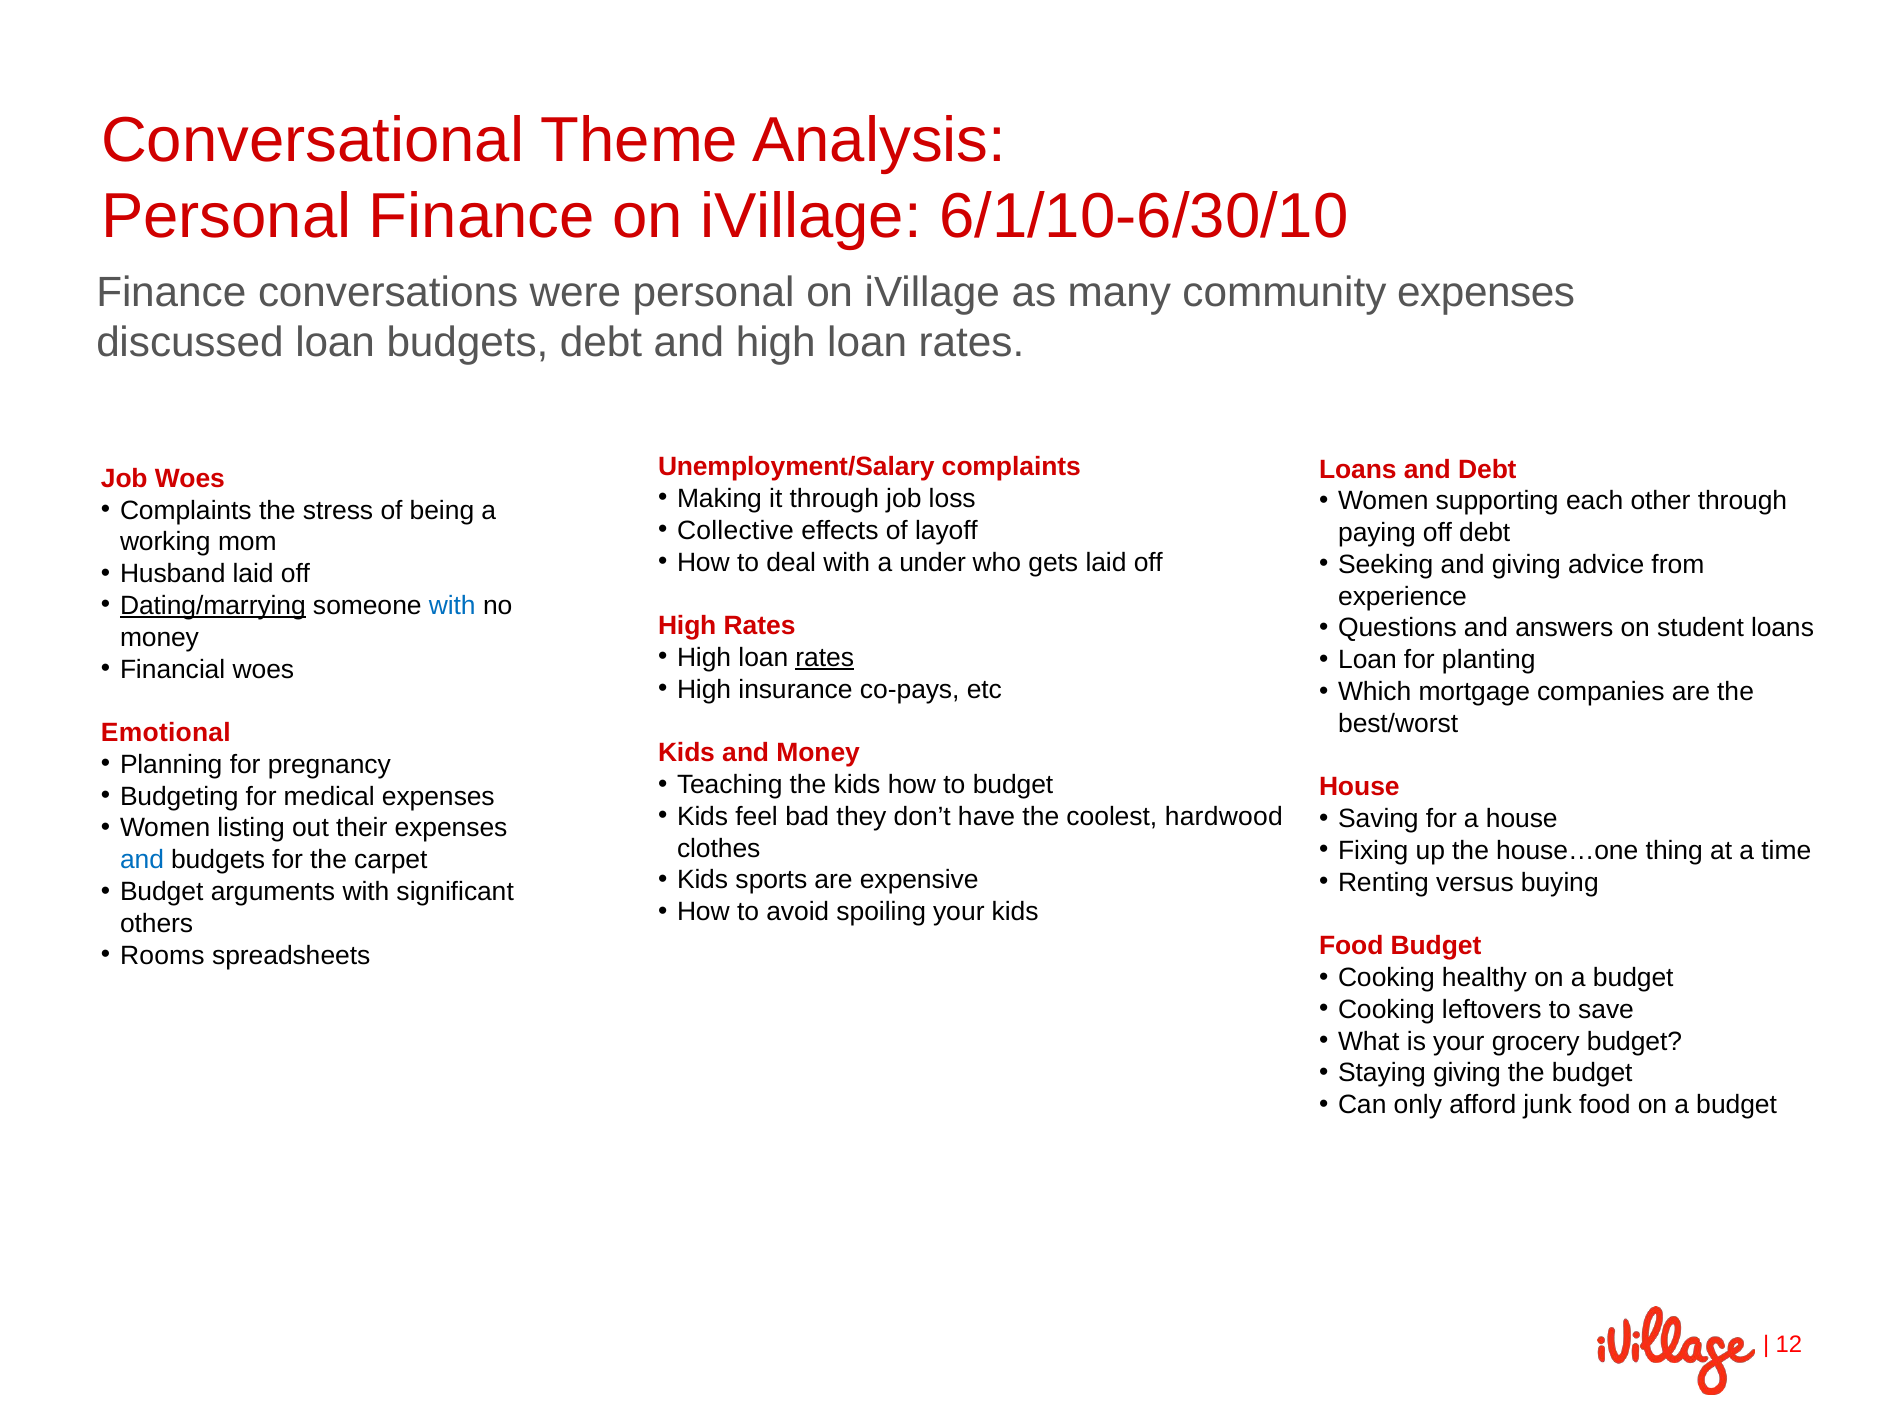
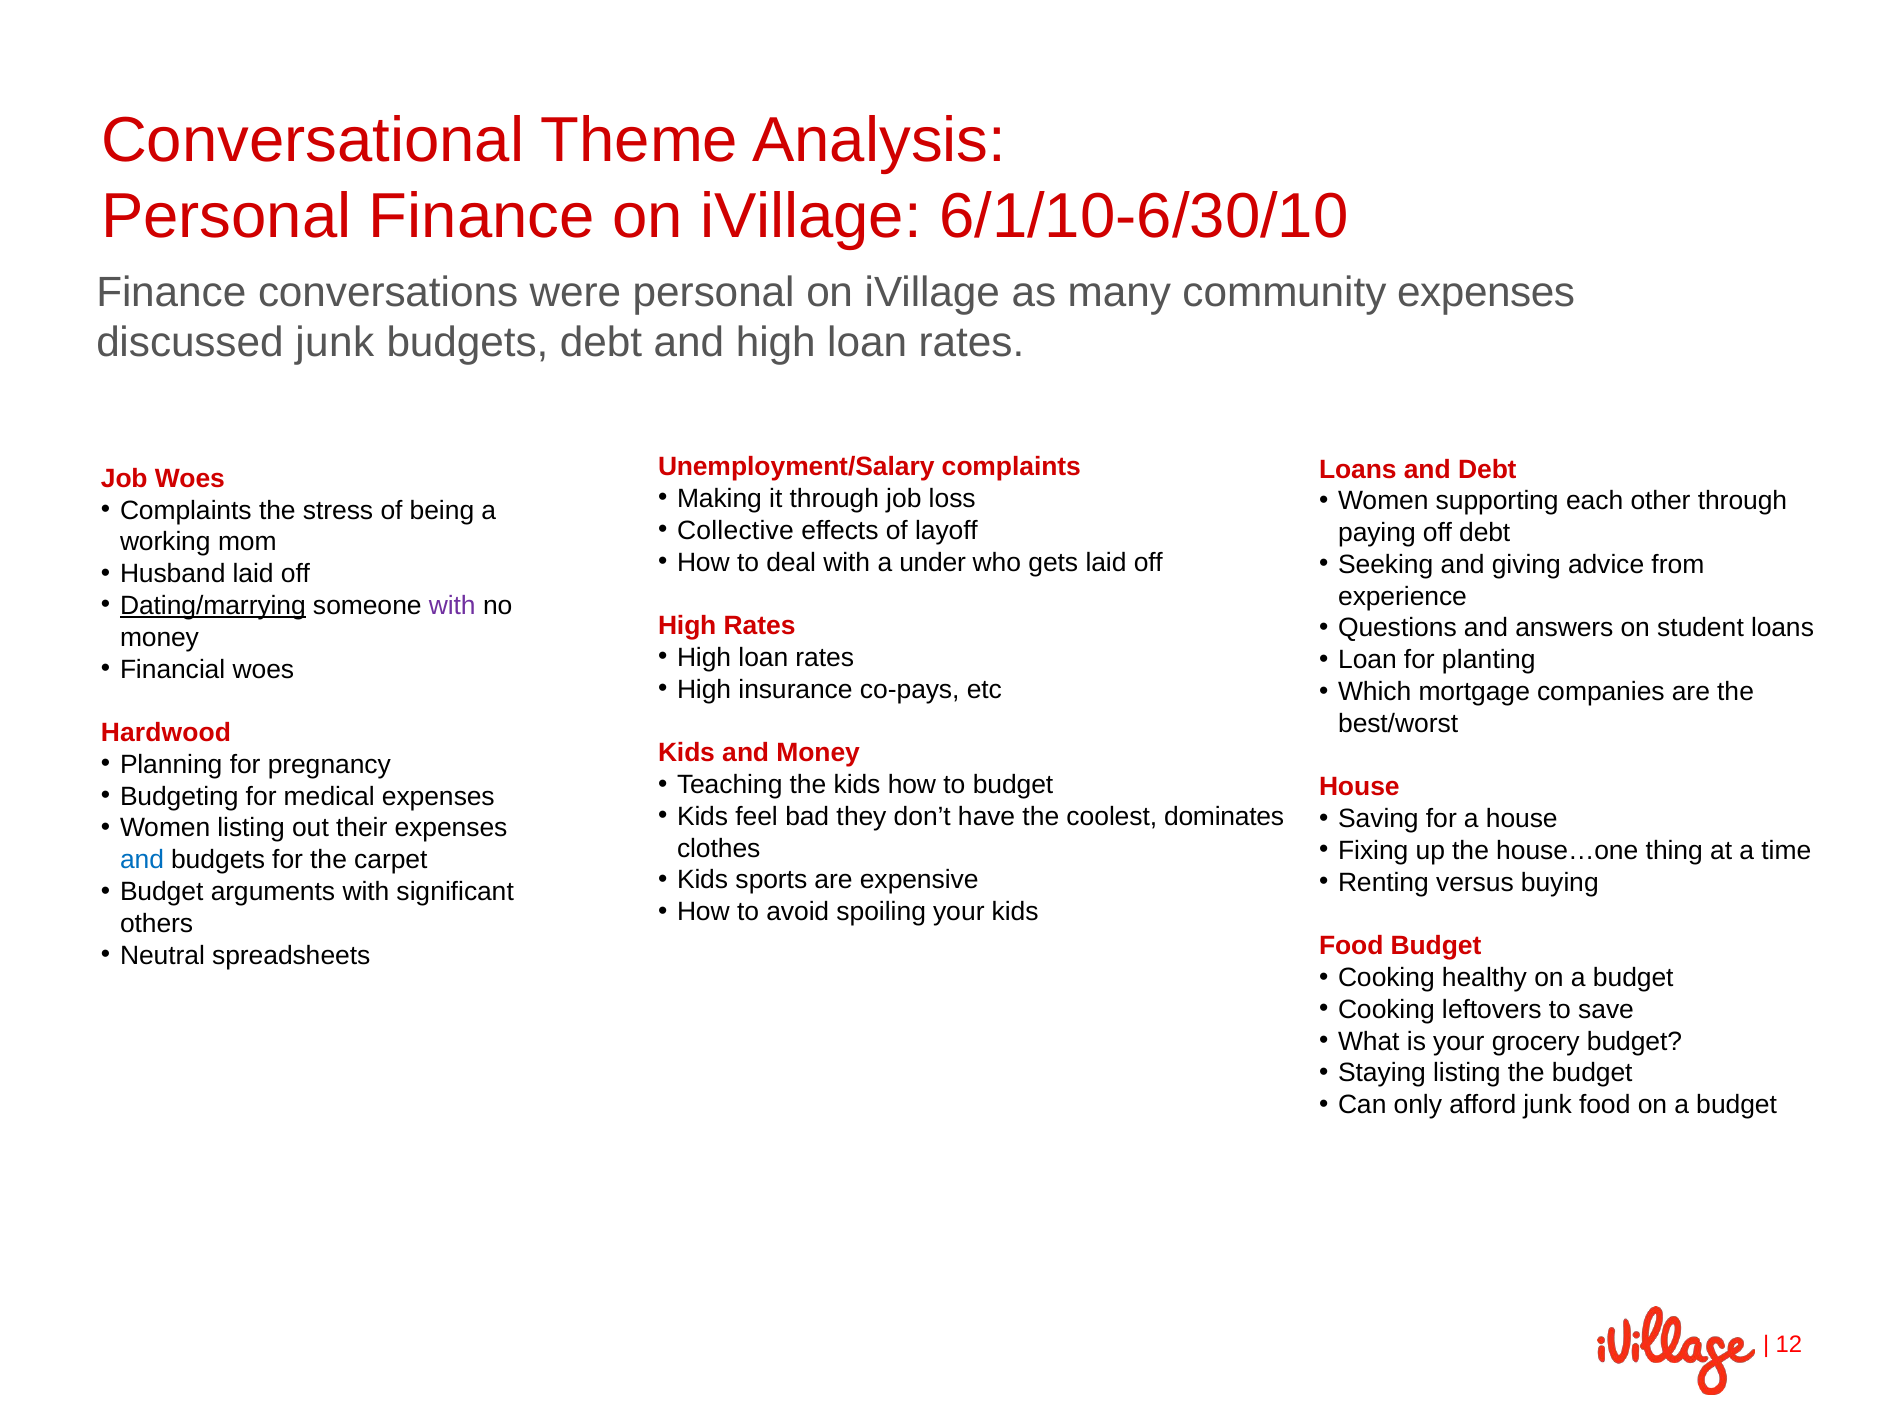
discussed loan: loan -> junk
with at (452, 606) colour: blue -> purple
rates at (825, 658) underline: present -> none
Emotional: Emotional -> Hardwood
hardwood: hardwood -> dominates
Rooms: Rooms -> Neutral
Staying giving: giving -> listing
